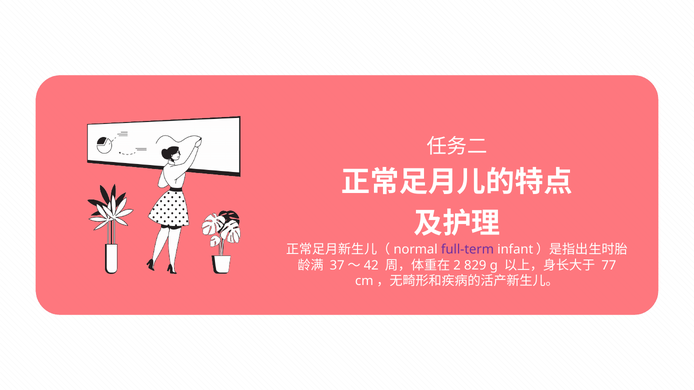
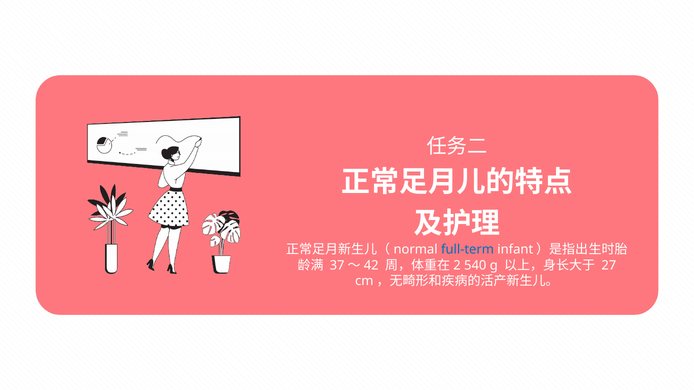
full-term colour: purple -> blue
829: 829 -> 540
77: 77 -> 27
